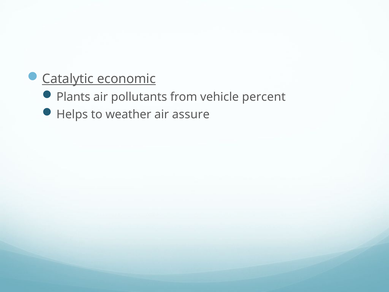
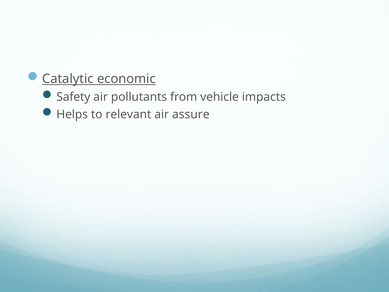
Plants: Plants -> Safety
percent: percent -> impacts
weather: weather -> relevant
